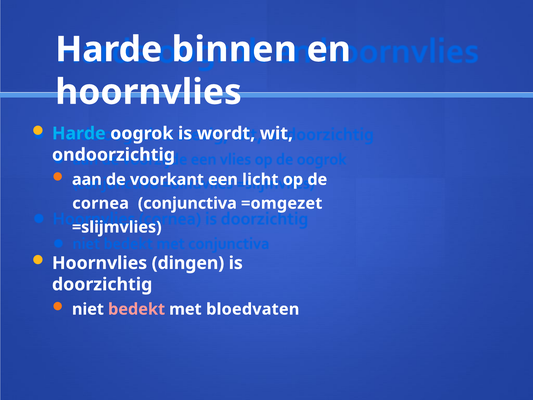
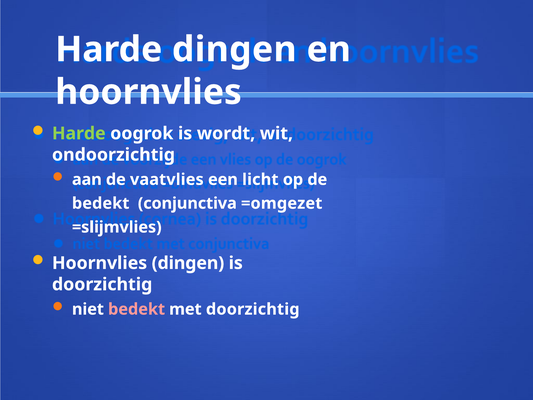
Harde binnen: binnen -> dingen
Harde at (79, 133) colour: light blue -> light green
voorkant: voorkant -> vaatvlies
cornea at (101, 203): cornea -> bedekt
met bloedvaten: bloedvaten -> doorzichtig
